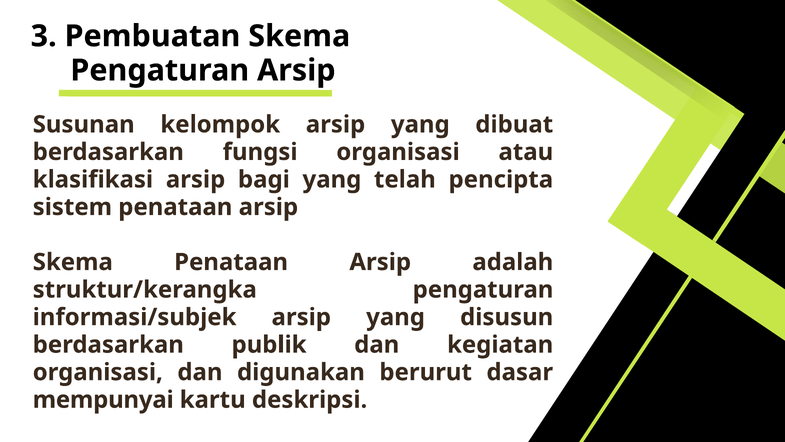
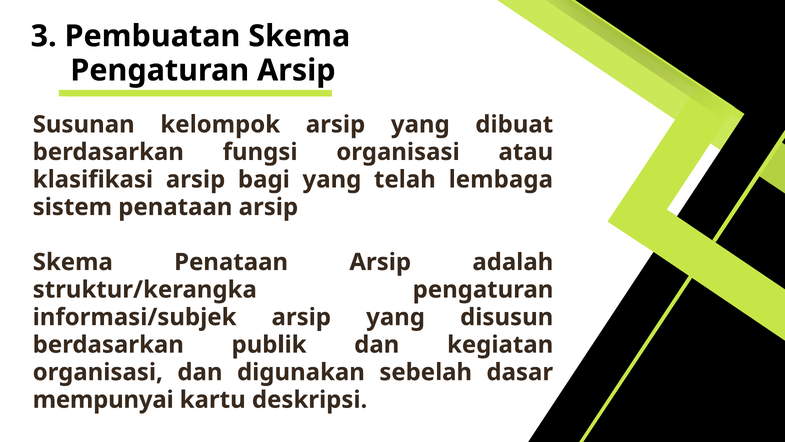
pencipta: pencipta -> lembaga
berurut: berurut -> sebelah
